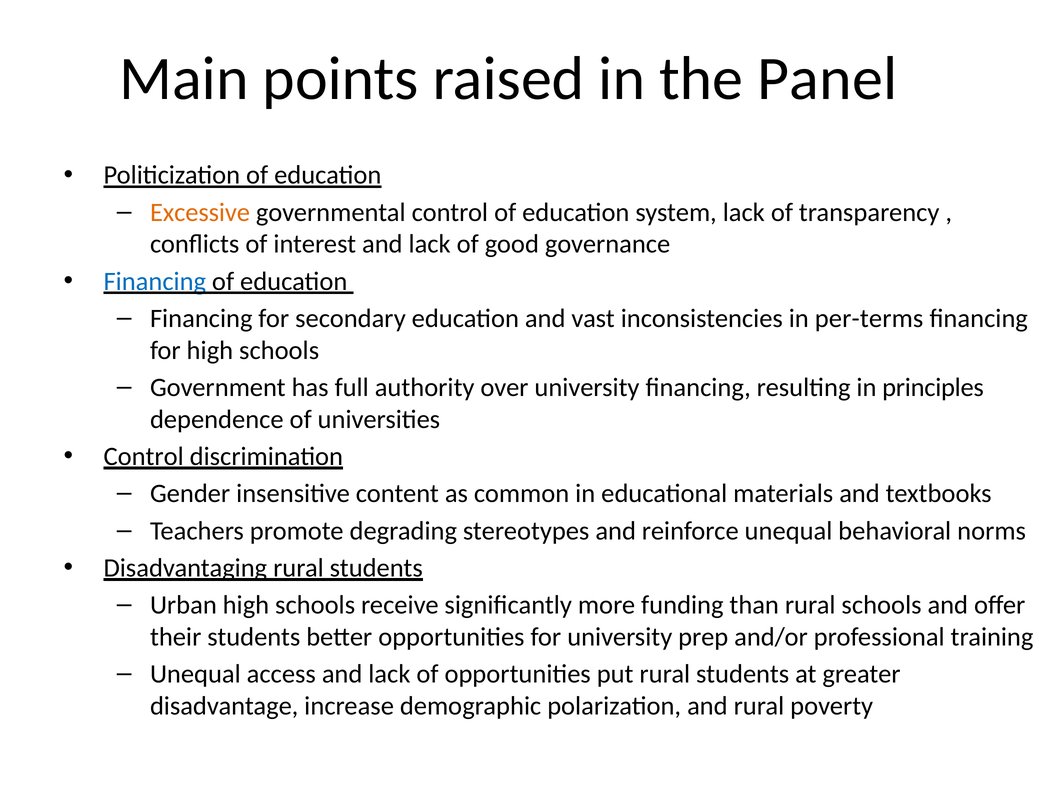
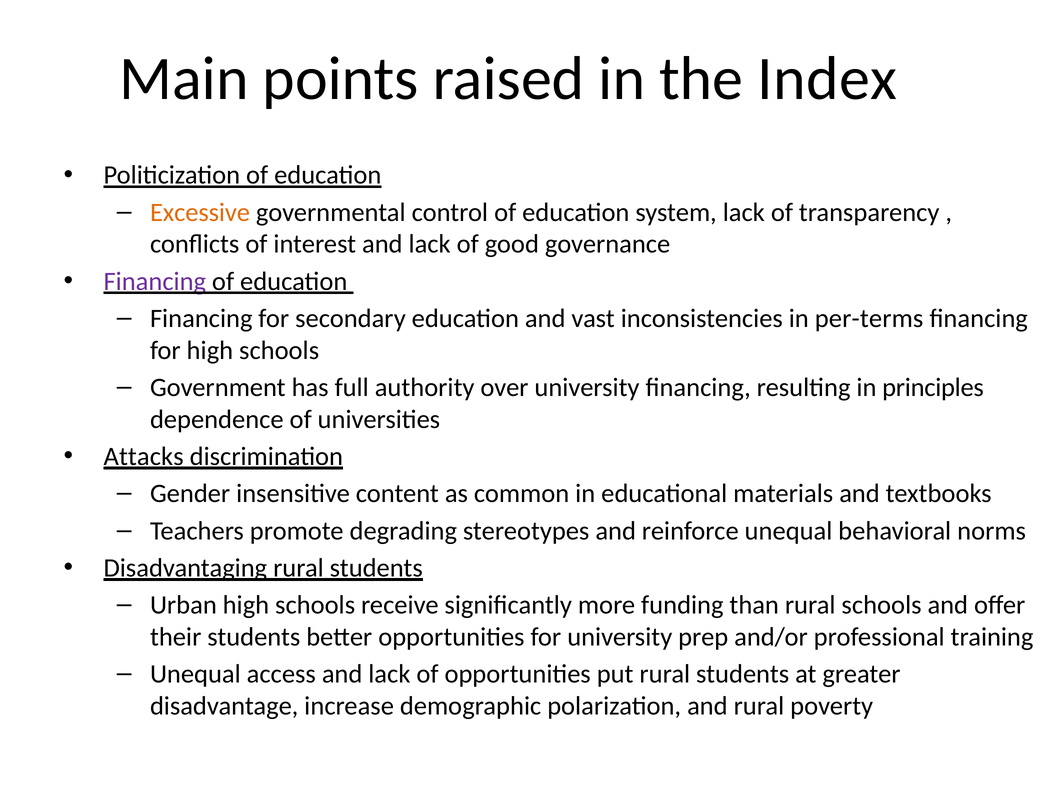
Panel: Panel -> Index
Financing at (155, 282) colour: blue -> purple
Control at (144, 457): Control -> Attacks
